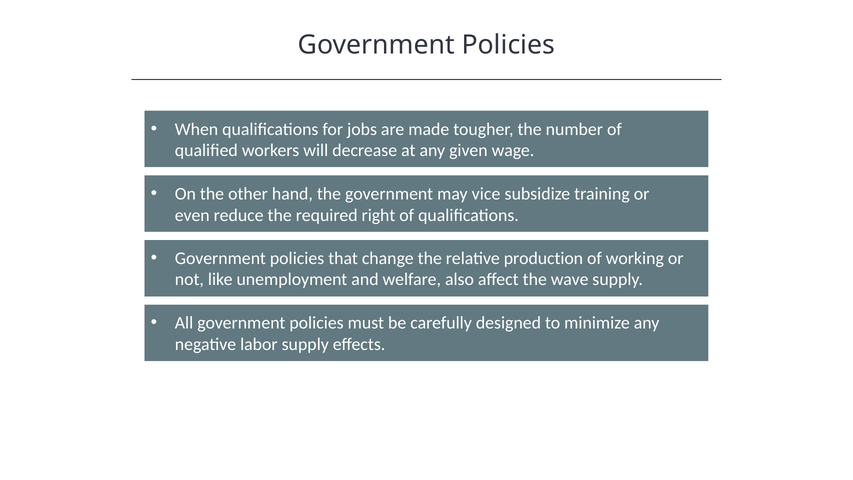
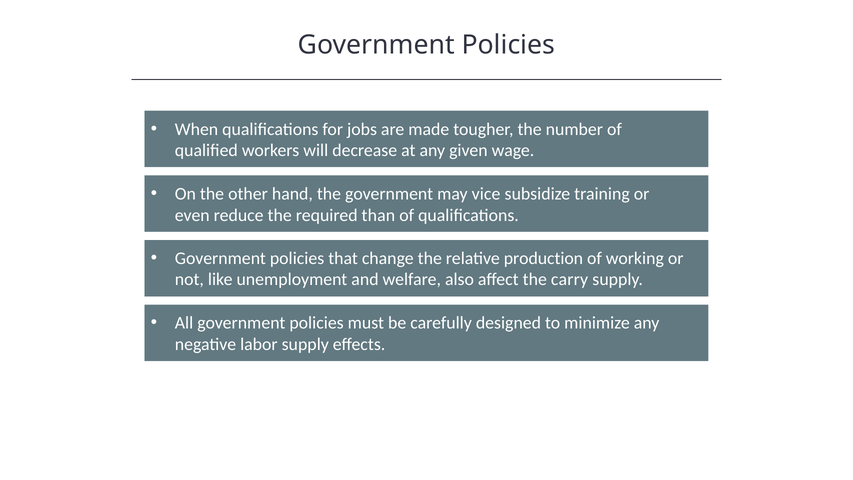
right: right -> than
wave: wave -> carry
